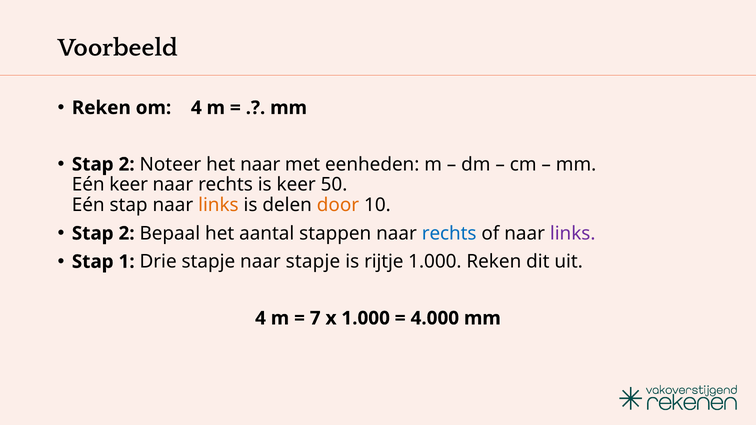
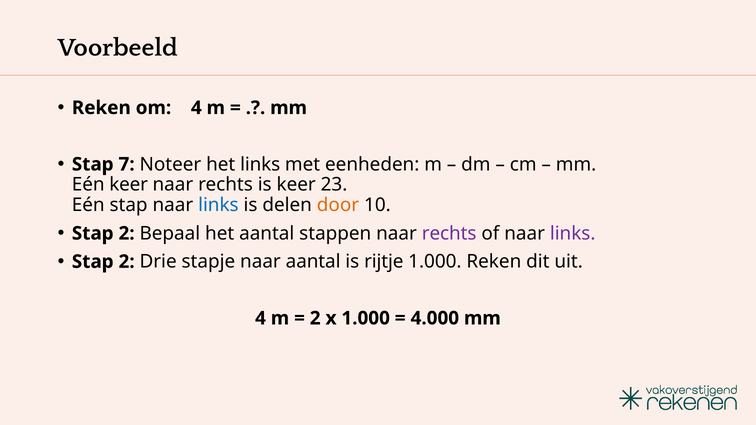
2 at (127, 164): 2 -> 7
het naar: naar -> links
50: 50 -> 23
links at (218, 205) colour: orange -> blue
rechts at (449, 234) colour: blue -> purple
1 at (127, 262): 1 -> 2
naar stapje: stapje -> aantal
7 at (315, 318): 7 -> 2
